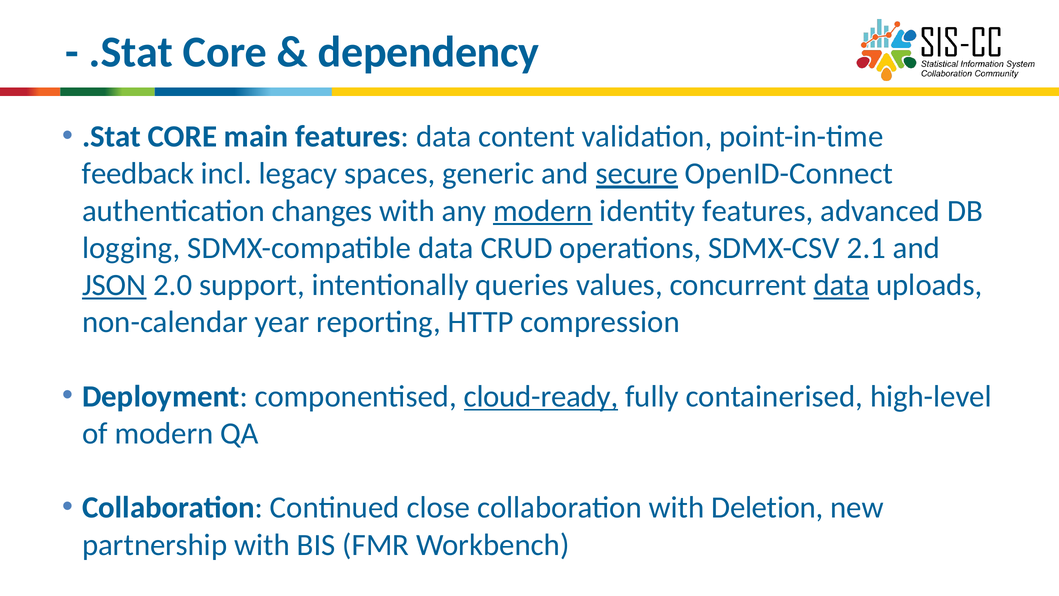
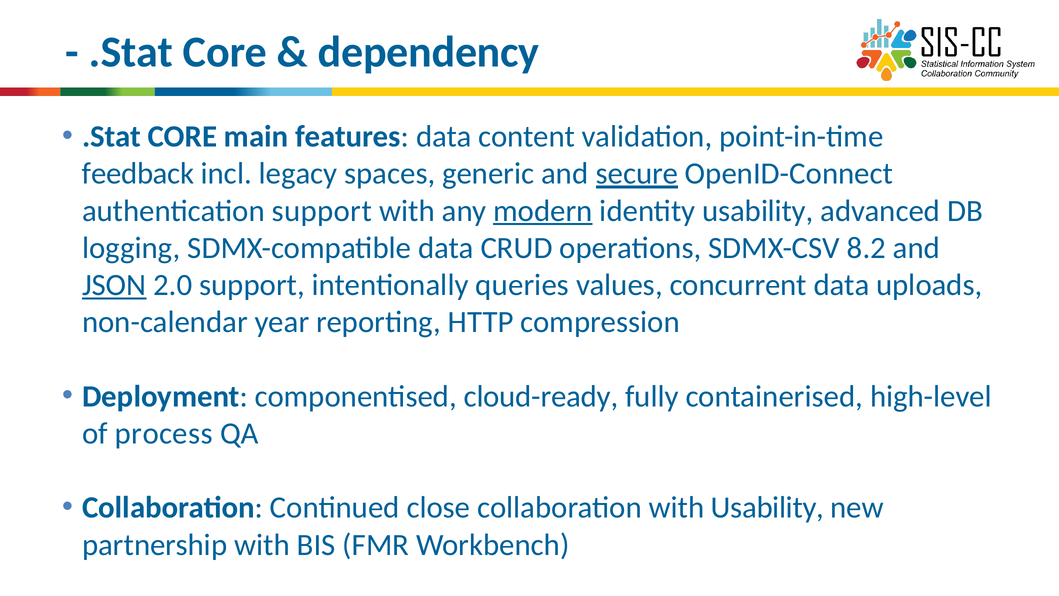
authentication changes: changes -> support
identity features: features -> usability
2.1: 2.1 -> 8.2
data at (842, 285) underline: present -> none
cloud-ready underline: present -> none
of modern: modern -> process
with Deletion: Deletion -> Usability
